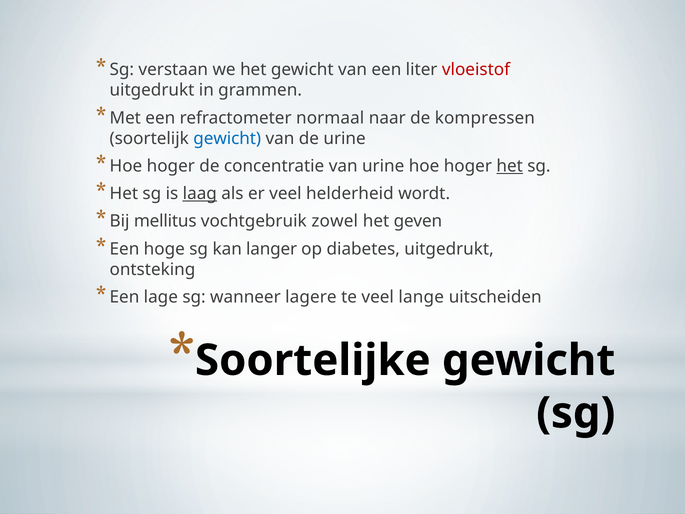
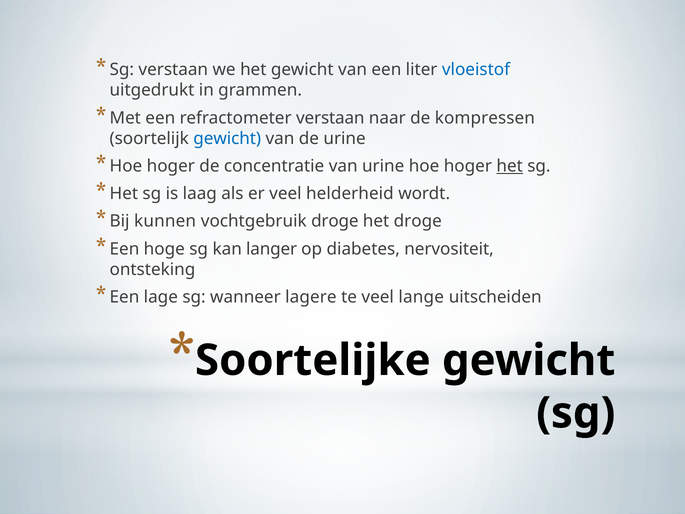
vloeistof colour: red -> blue
refractometer normaal: normaal -> verstaan
laag underline: present -> none
mellitus: mellitus -> kunnen
vochtgebruik zowel: zowel -> droge
het geven: geven -> droge
diabetes uitgedrukt: uitgedrukt -> nervositeit
